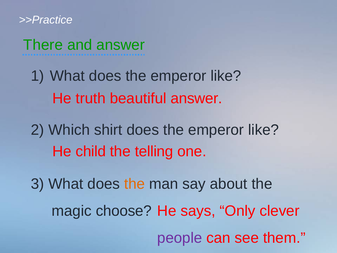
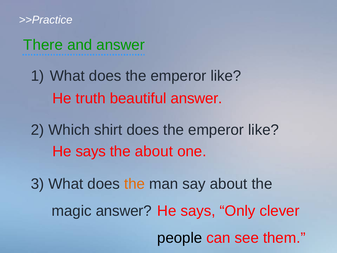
child at (91, 151): child -> says
the telling: telling -> about
magic choose: choose -> answer
people colour: purple -> black
